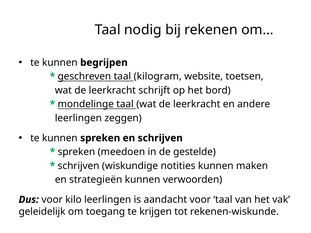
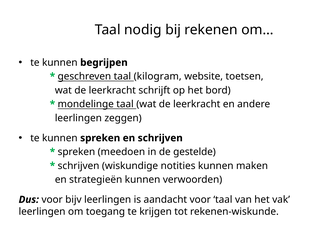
kilo: kilo -> bijv
geleidelijk at (42, 212): geleidelijk -> leerlingen
